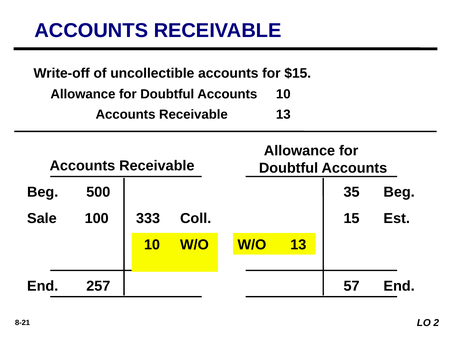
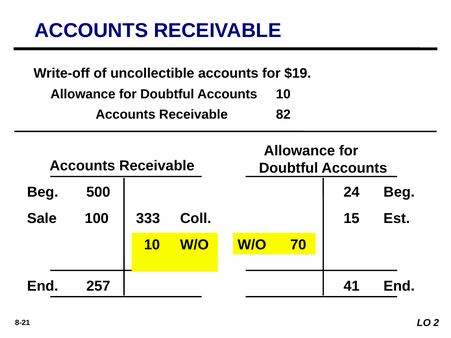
$15: $15 -> $19
Receivable 13: 13 -> 82
35: 35 -> 24
W/O 13: 13 -> 70
57: 57 -> 41
